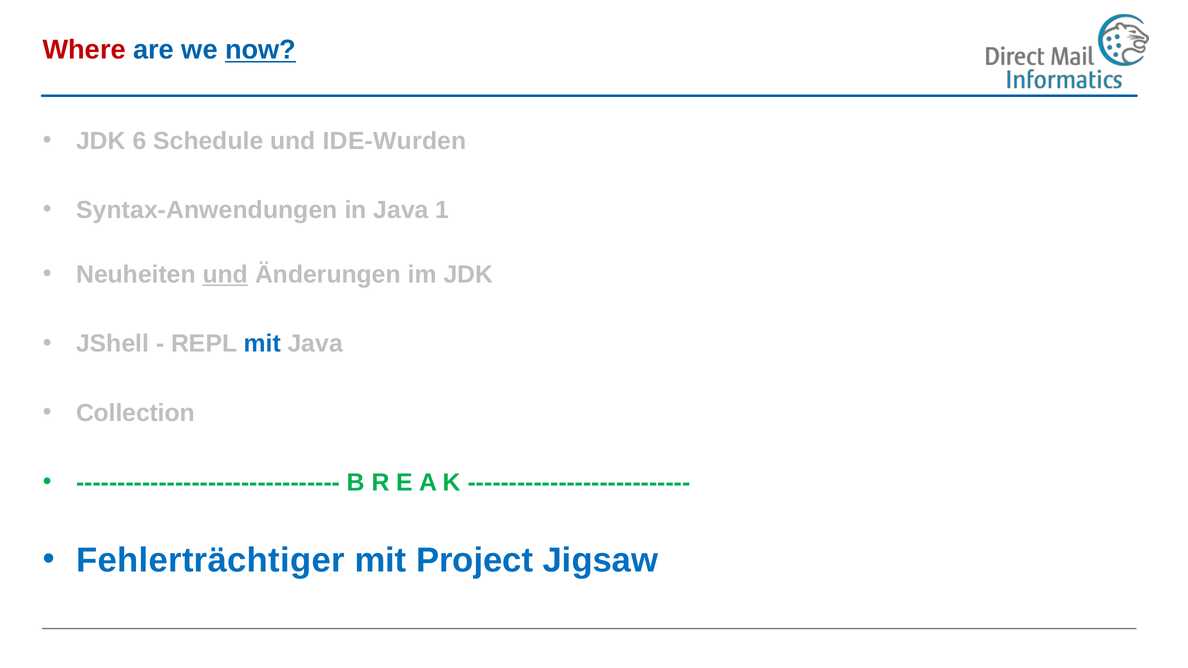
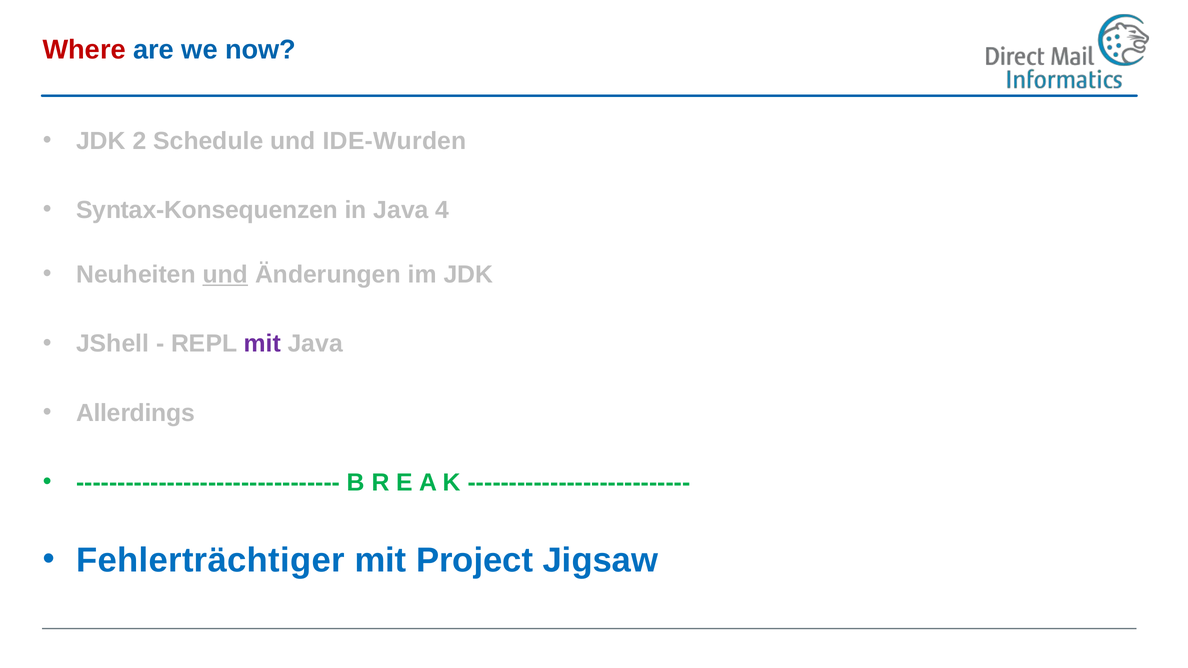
now underline: present -> none
6: 6 -> 2
Syntax-Anwendungen: Syntax-Anwendungen -> Syntax-Konsequenzen
1: 1 -> 4
mit at (262, 344) colour: blue -> purple
Collection: Collection -> Allerdings
